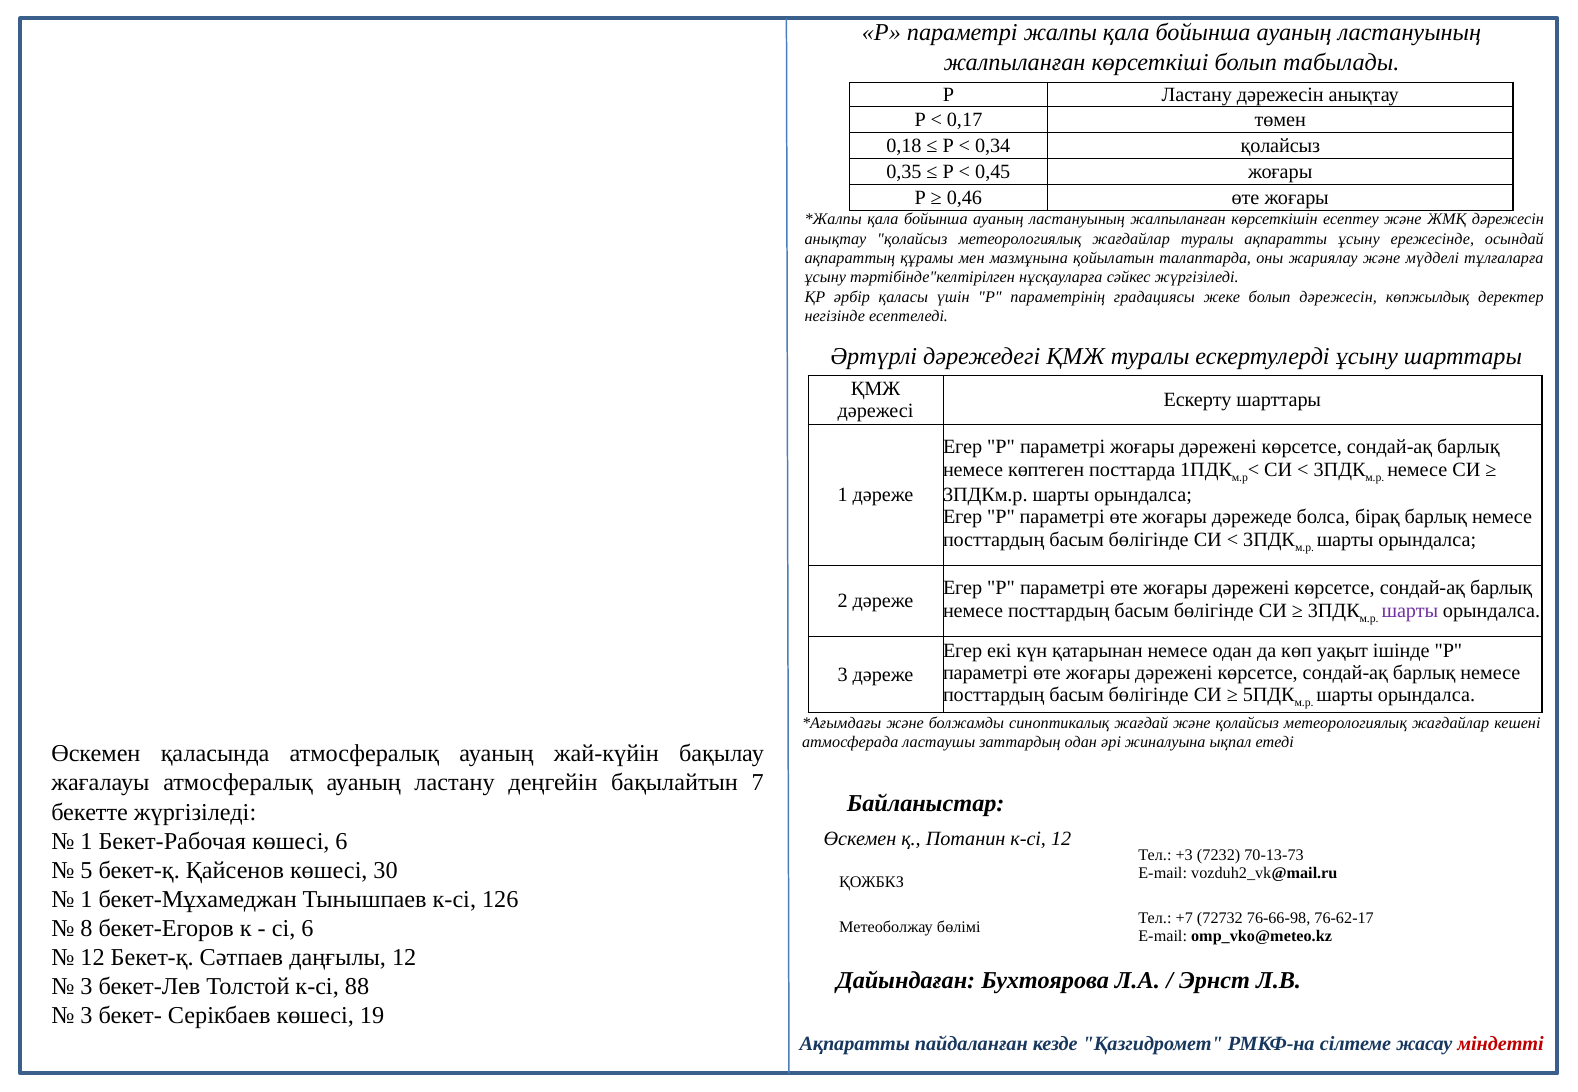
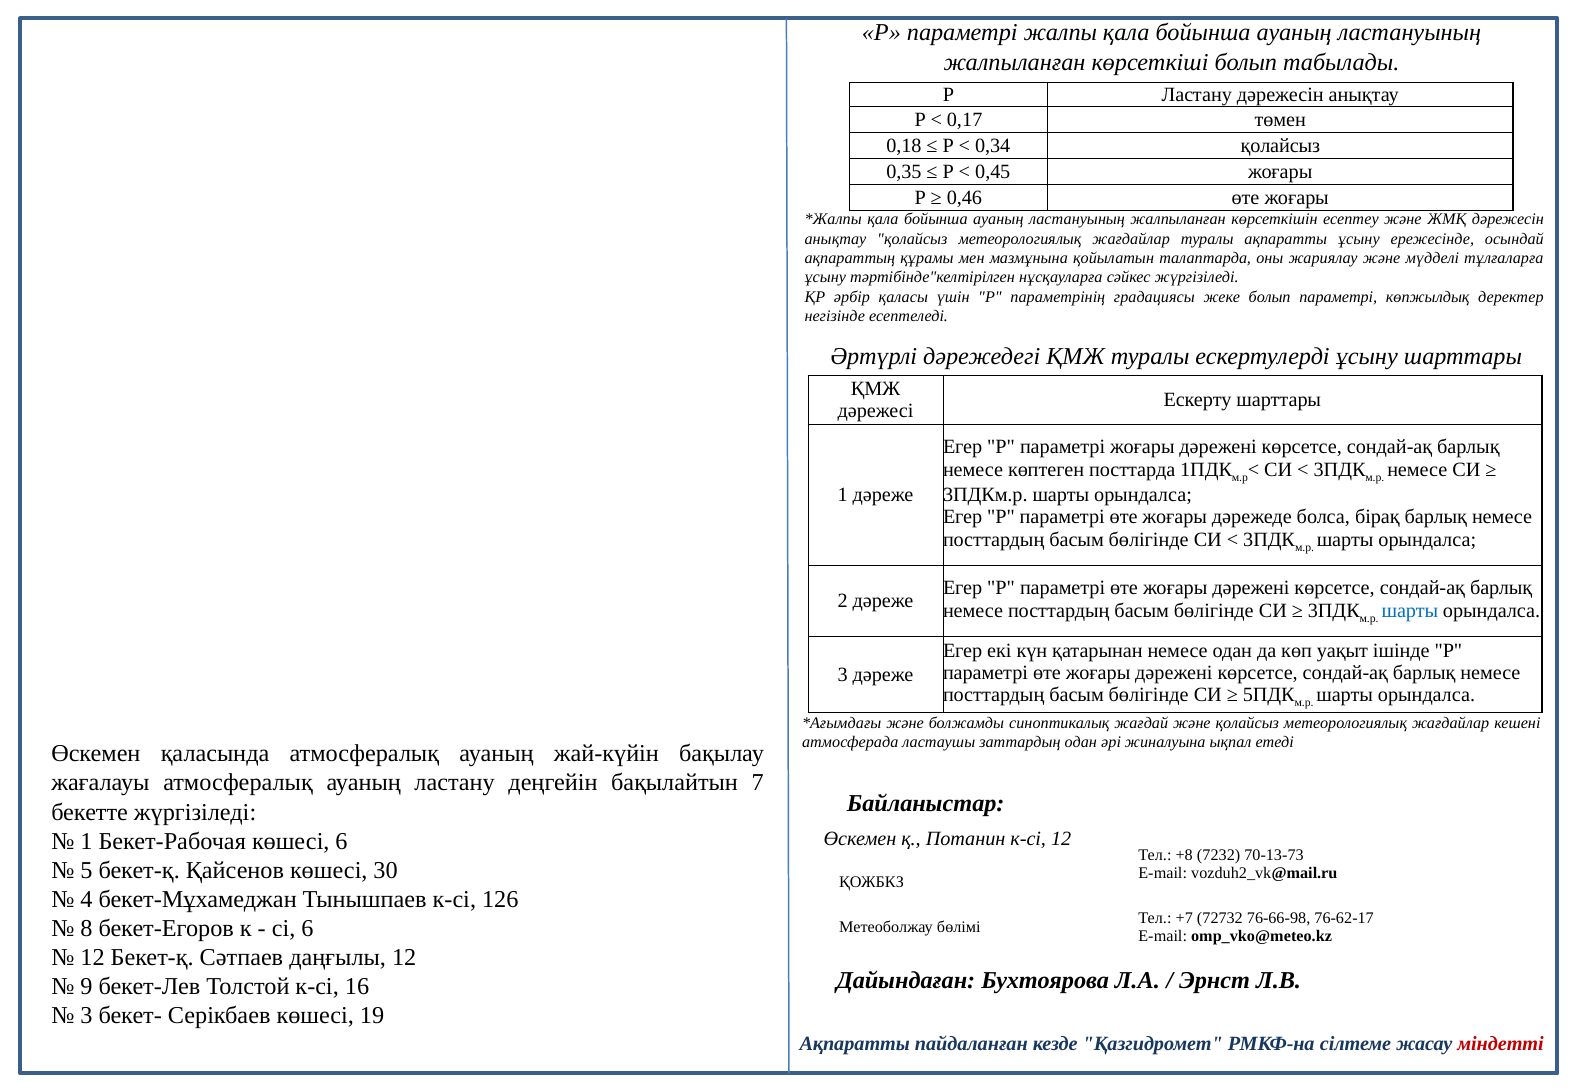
болып дәрежесін: дәрежесін -> параметрі
шарты at (1410, 611) colour: purple -> blue
+3: +3 -> +8
1 at (87, 900): 1 -> 4
3 at (87, 987): 3 -> 9
88: 88 -> 16
